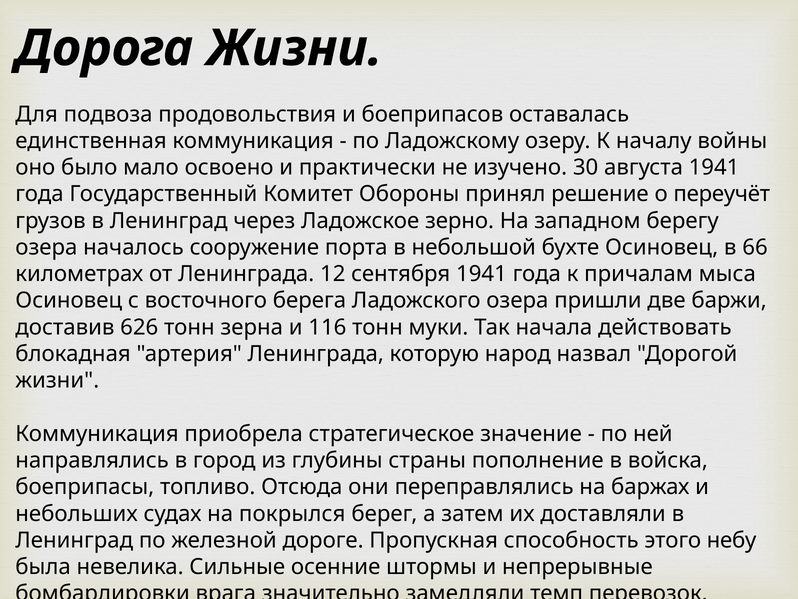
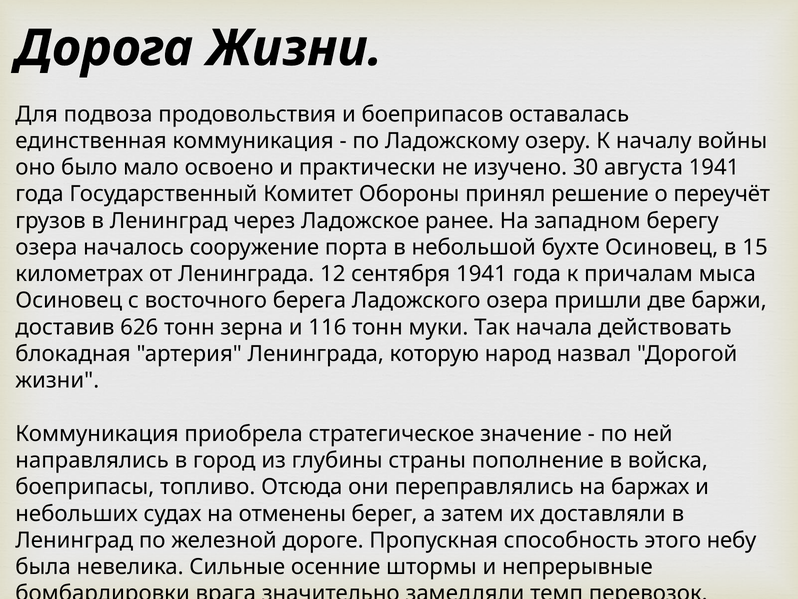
зерно: зерно -> ранее
66: 66 -> 15
покрылся: покрылся -> отменены
